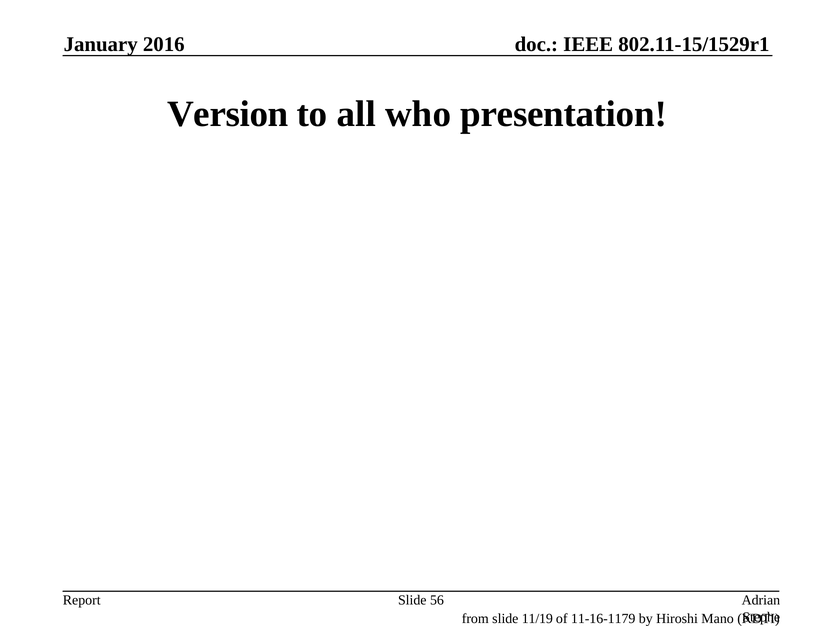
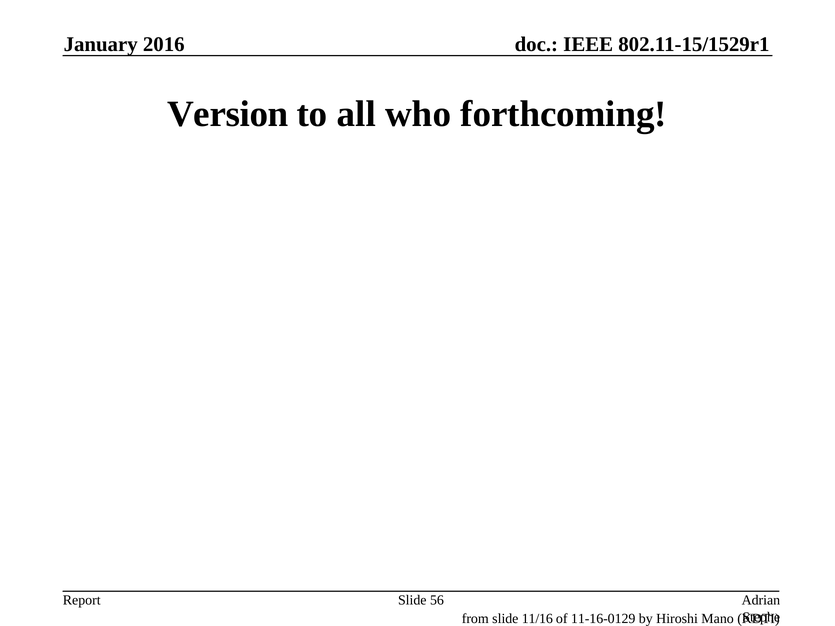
presentation: presentation -> forthcoming
11/19: 11/19 -> 11/16
11-16-1179: 11-16-1179 -> 11-16-0129
